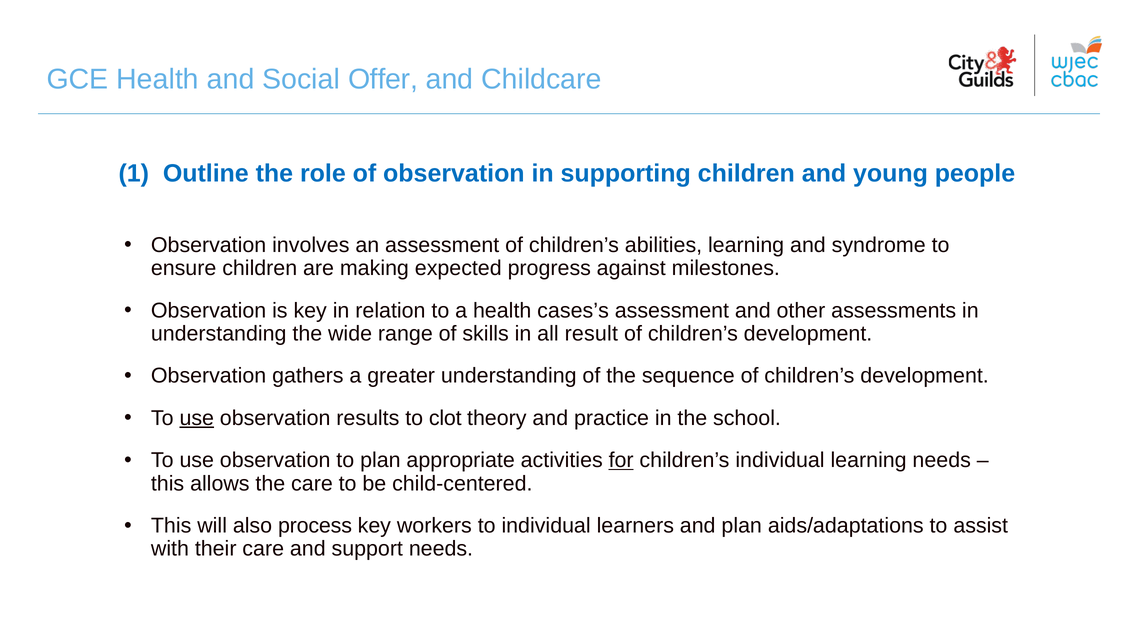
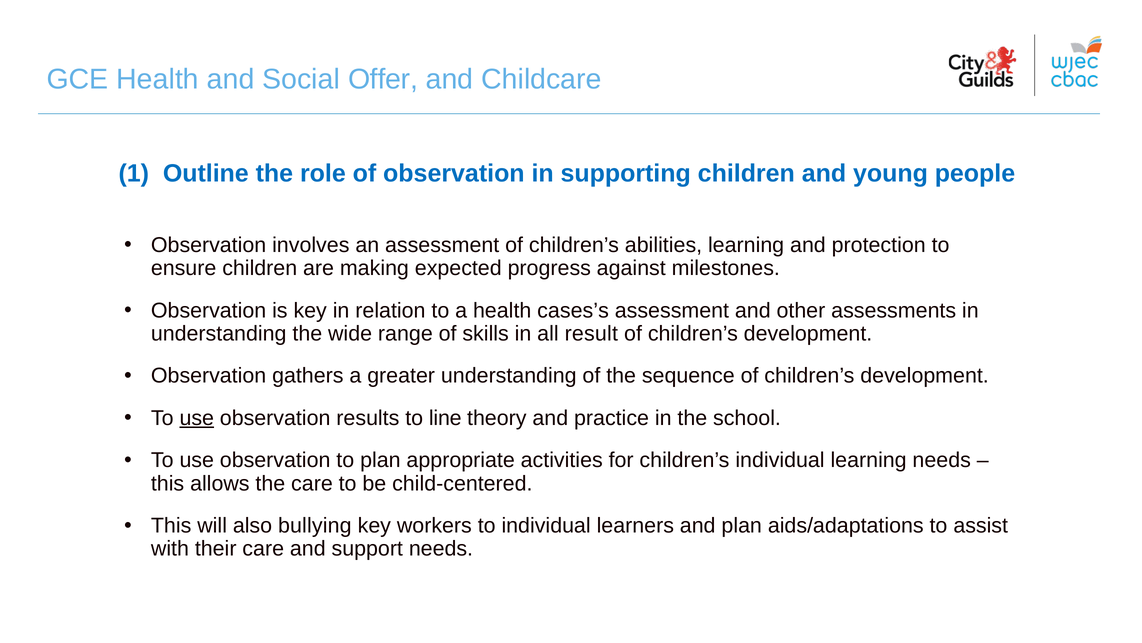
syndrome: syndrome -> protection
clot: clot -> line
for underline: present -> none
process: process -> bullying
